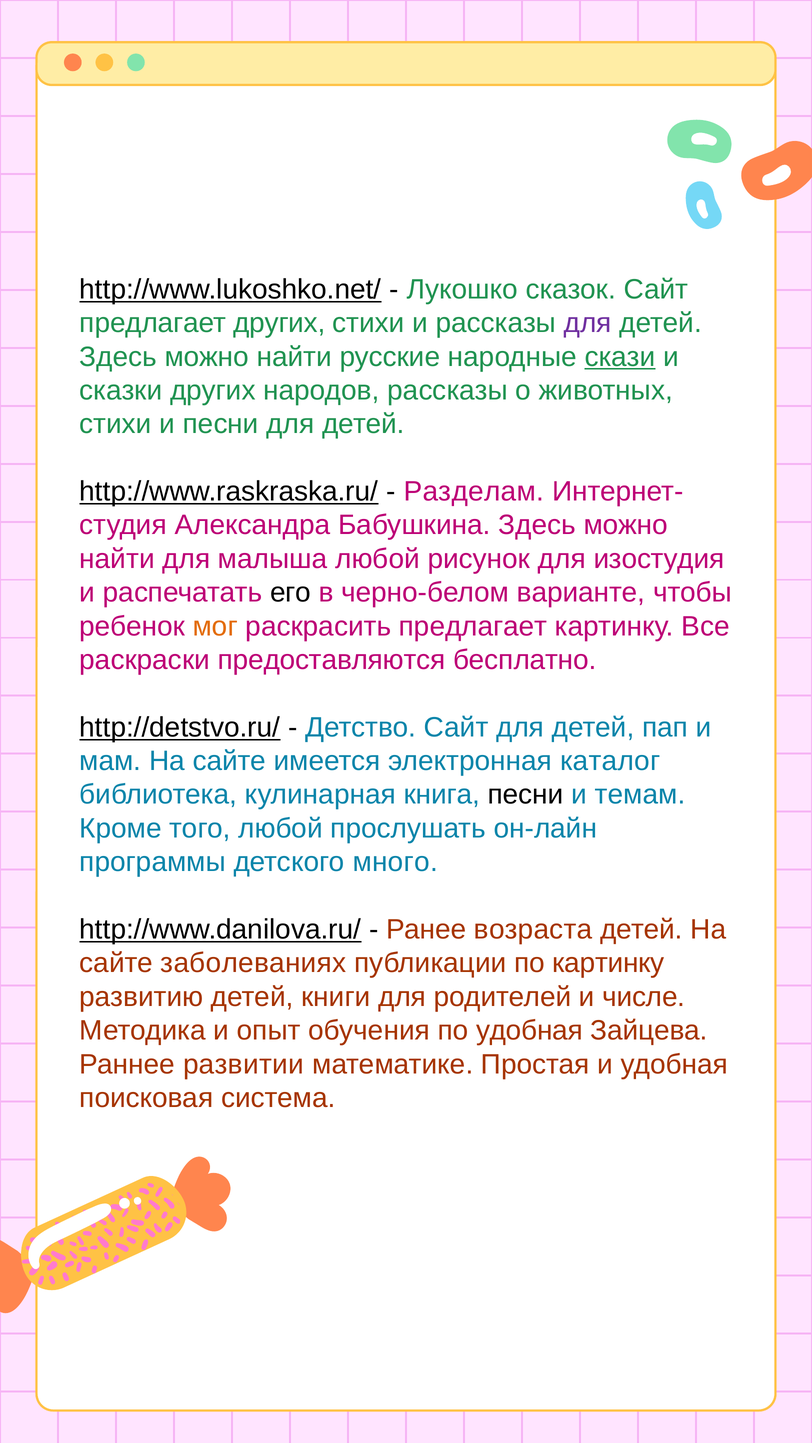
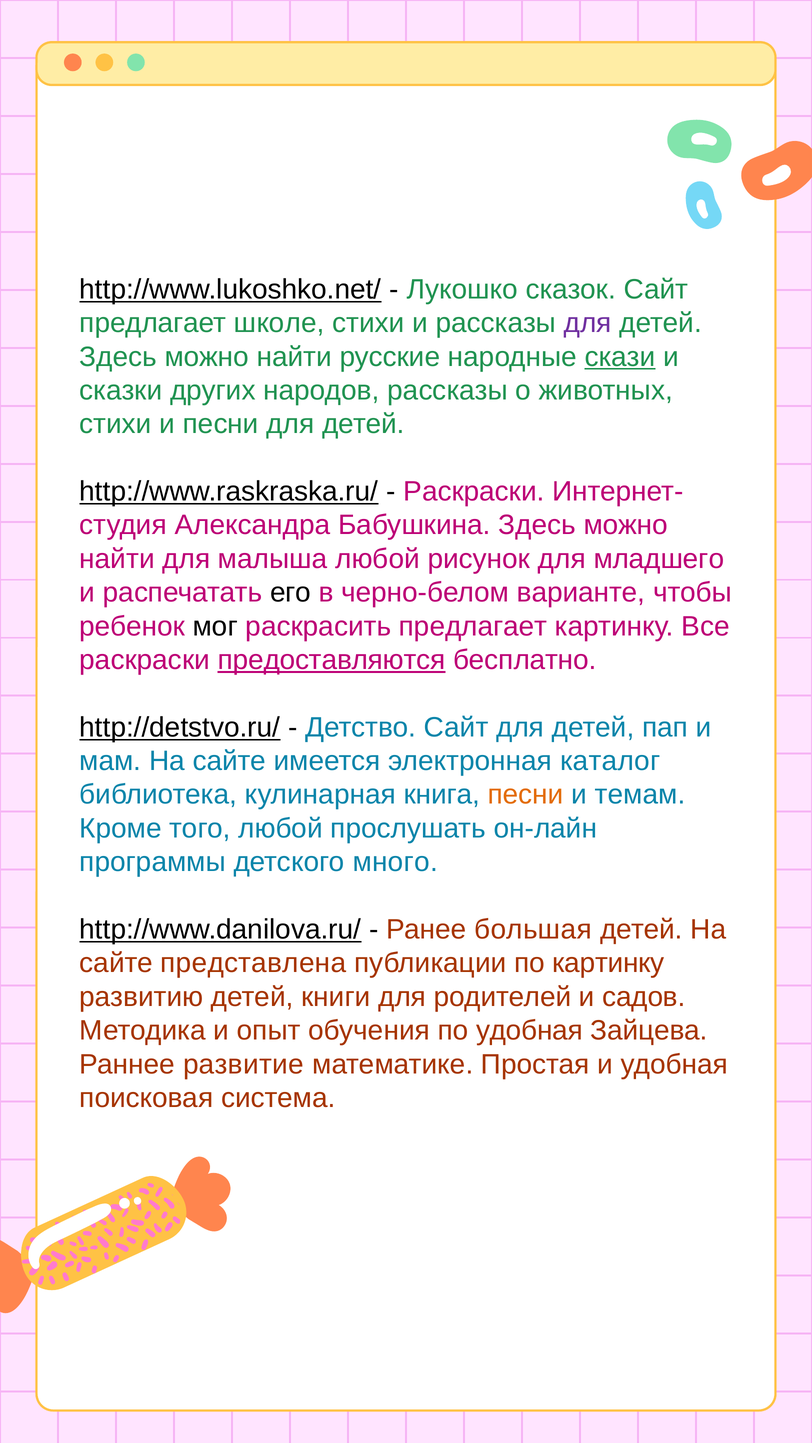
предлагает других: других -> школе
Разделам at (474, 492): Разделам -> Раскраски
изостудия: изостудия -> младшего
мог colour: orange -> black
предоставляются underline: none -> present
песни at (526, 795) colour: black -> orange
возраста: возраста -> большая
заболеваниях: заболеваниях -> представлена
числе: числе -> садов
развитии: развитии -> развитие
